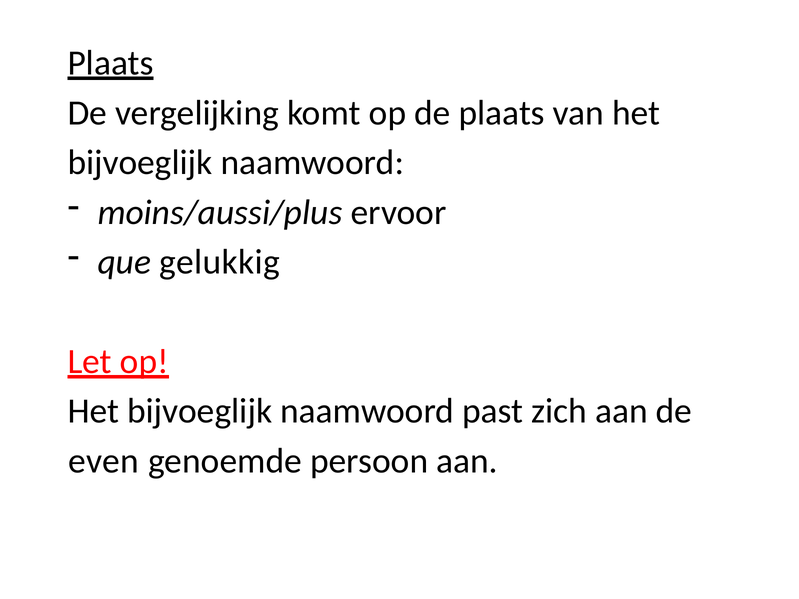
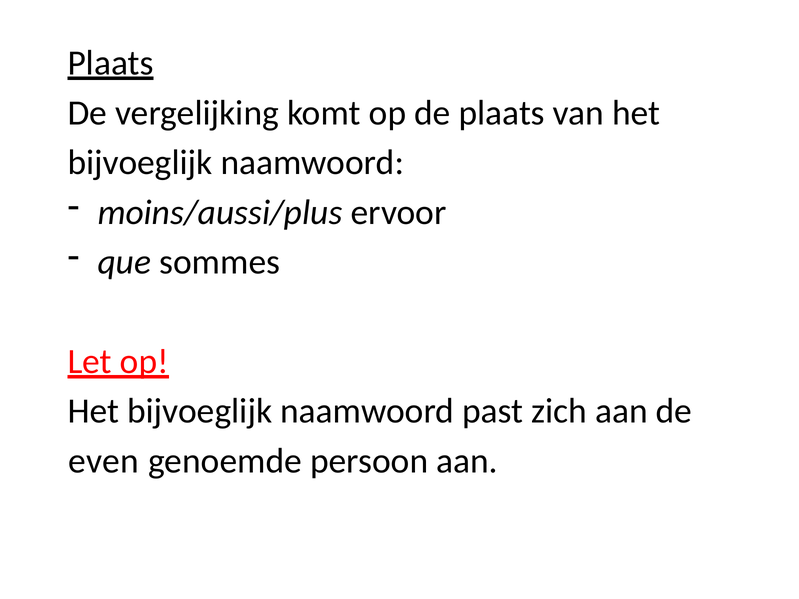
gelukkig: gelukkig -> sommes
